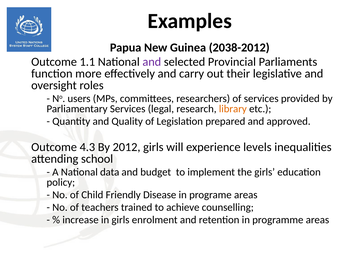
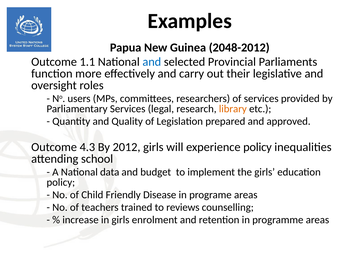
2038-2012: 2038-2012 -> 2048-2012
and at (152, 62) colour: purple -> blue
experience levels: levels -> policy
achieve: achieve -> reviews
